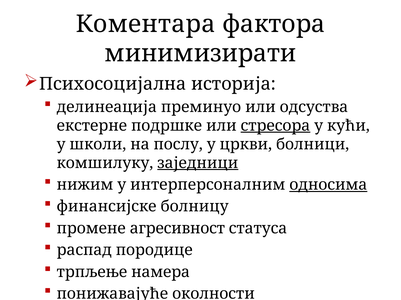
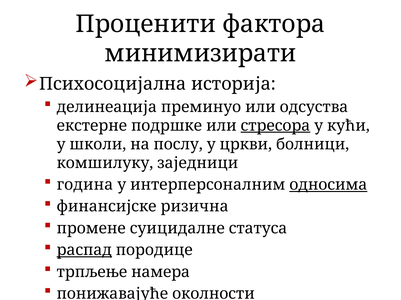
Коментара: Коментара -> Проценити
заједници underline: present -> none
нижим: нижим -> година
болницу: болницу -> ризична
агресивност: агресивност -> суицидалне
распад underline: none -> present
